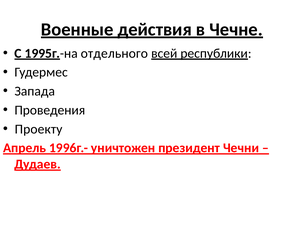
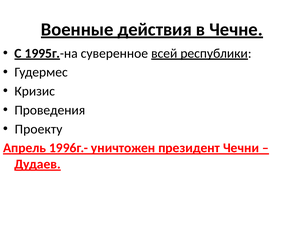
отдельного: отдельного -> суверенное
Запада: Запада -> Кризис
